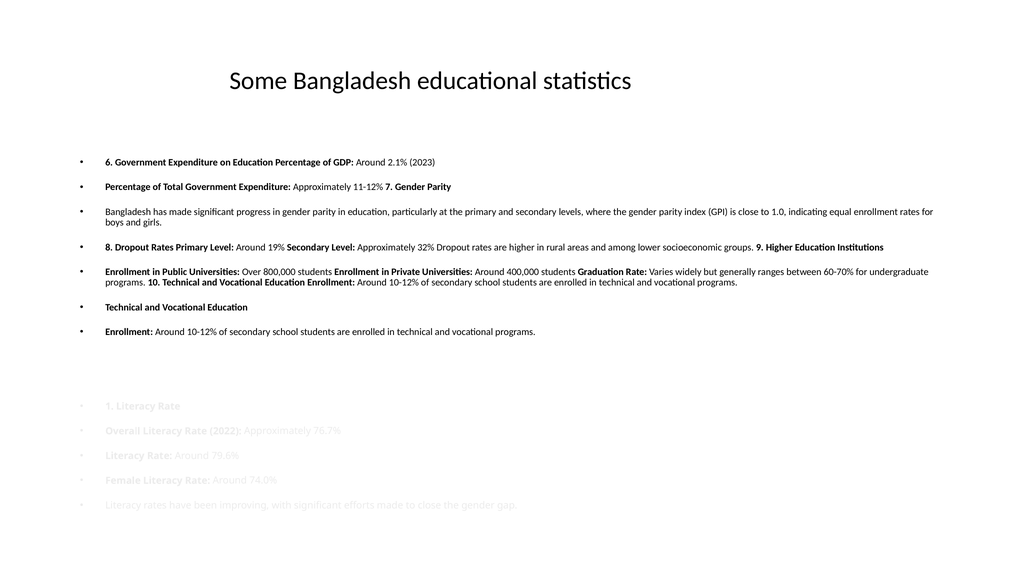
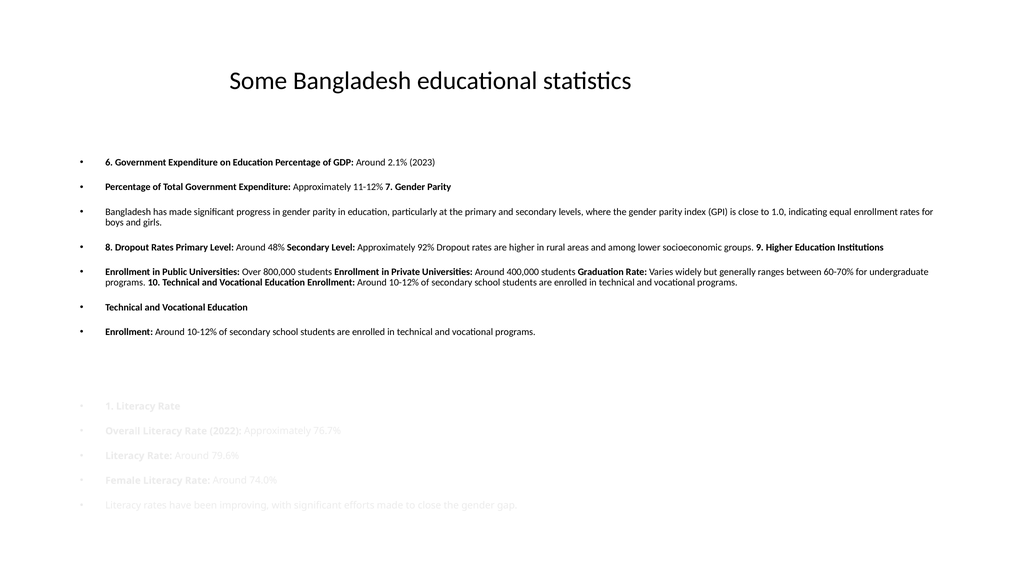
19%: 19% -> 48%
32%: 32% -> 92%
